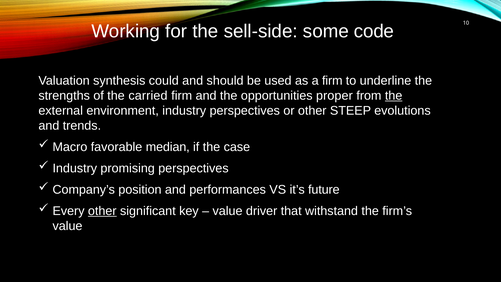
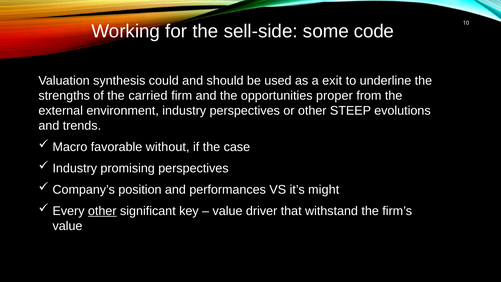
a firm: firm -> exit
the at (394, 96) underline: present -> none
median: median -> without
future: future -> might
